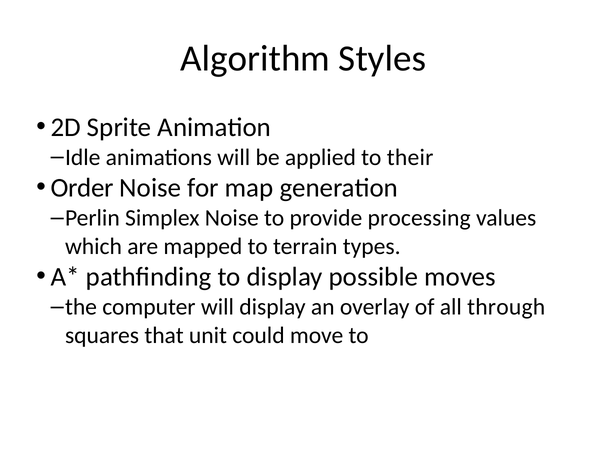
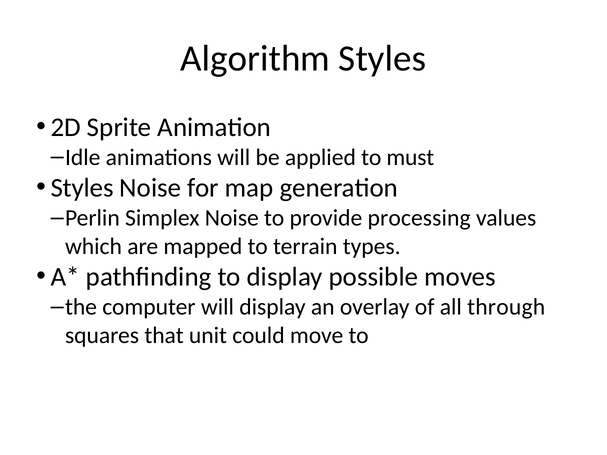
their: their -> must
Order at (82, 188): Order -> Styles
